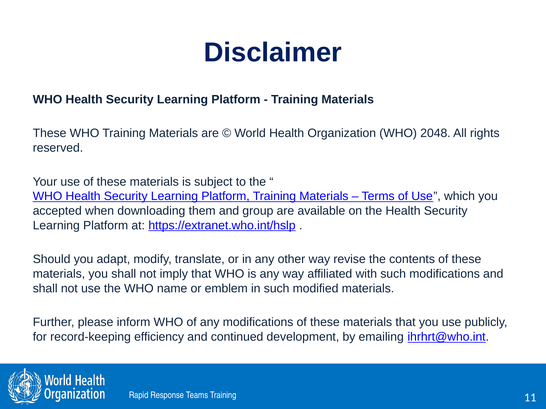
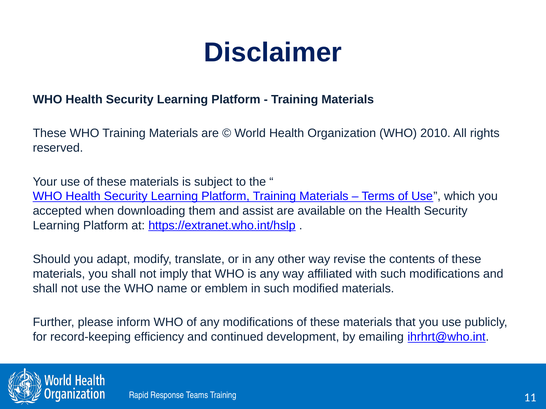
2048: 2048 -> 2010
group: group -> assist
